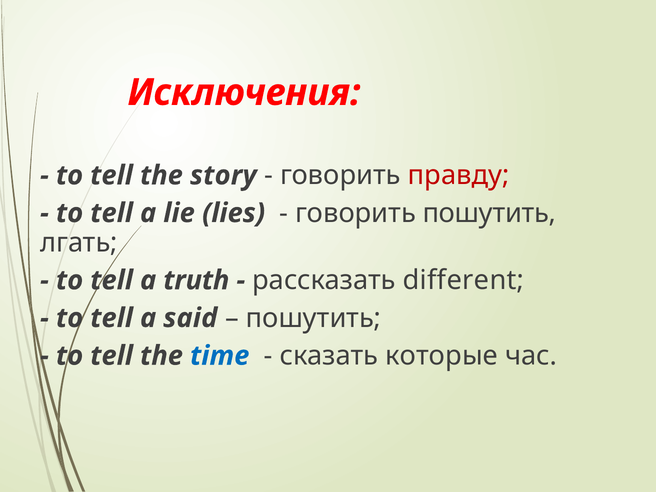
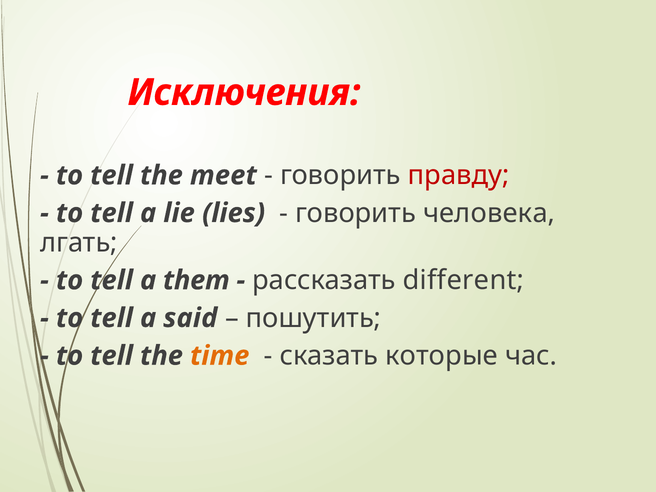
story: story -> meet
говорить пошутить: пошутить -> человека
truth: truth -> them
time colour: blue -> orange
